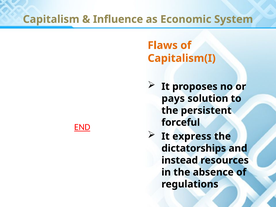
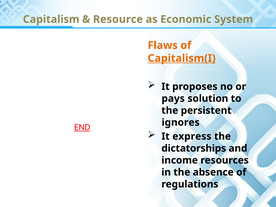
Influence: Influence -> Resource
Capitalism(I underline: none -> present
forceful: forceful -> ignores
instead: instead -> income
